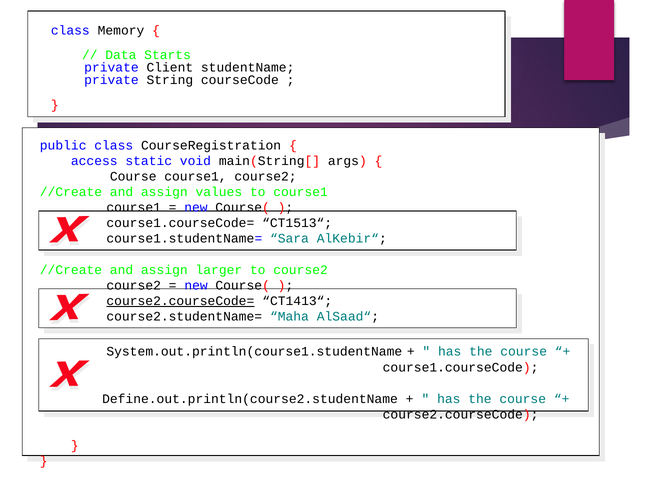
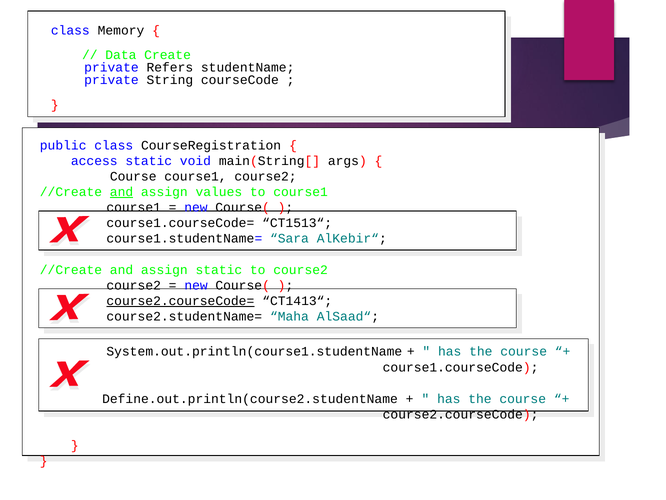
Starts: Starts -> Create
Client: Client -> Refers
and at (122, 192) underline: none -> present
assign larger: larger -> static
